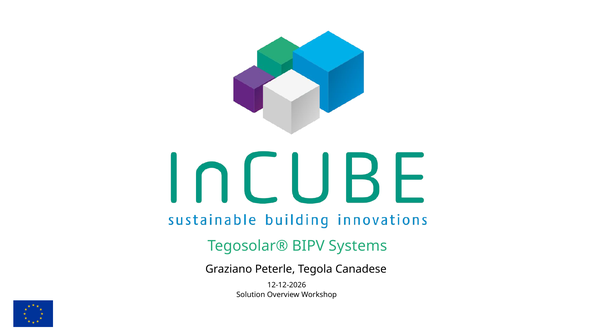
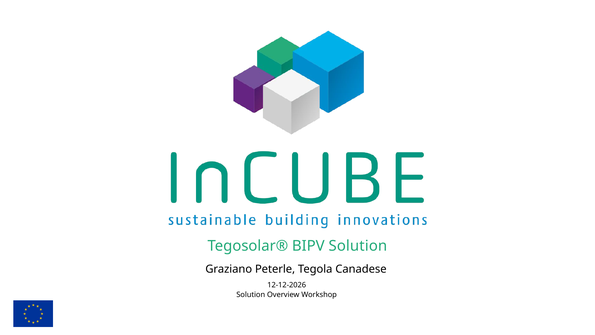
BIPV Systems: Systems -> Solution
